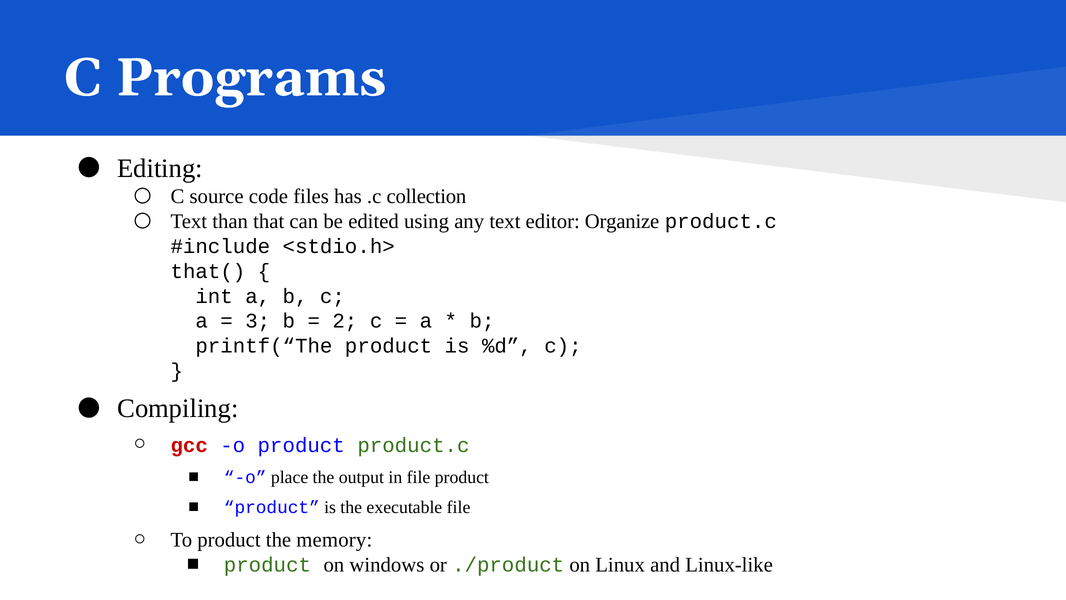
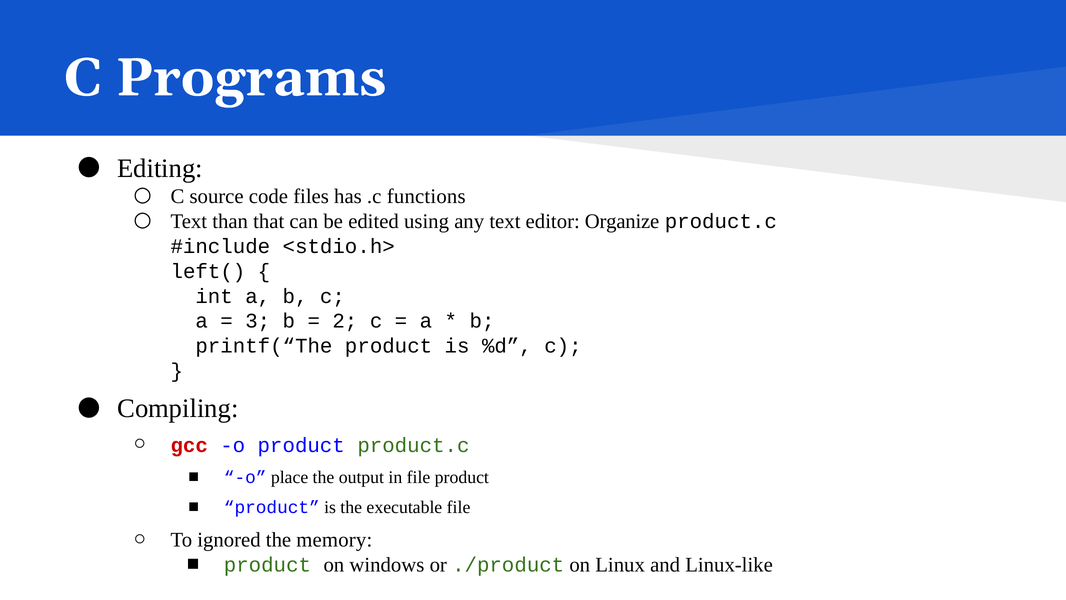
collection: collection -> functions
that(: that( -> left(
To product: product -> ignored
